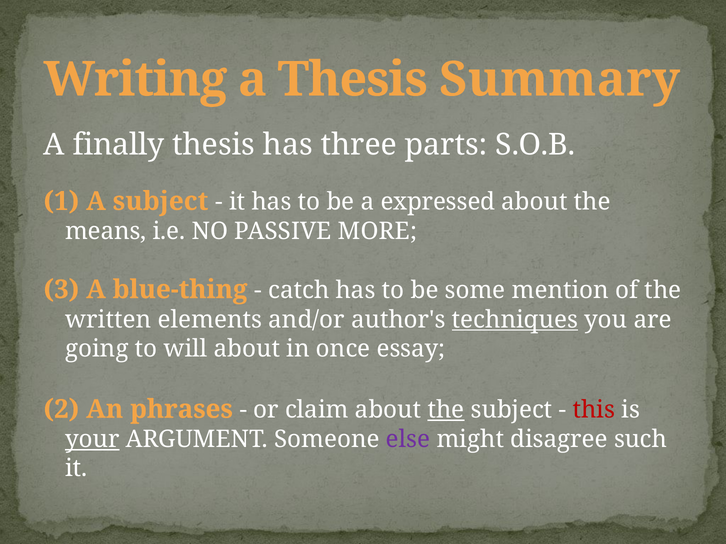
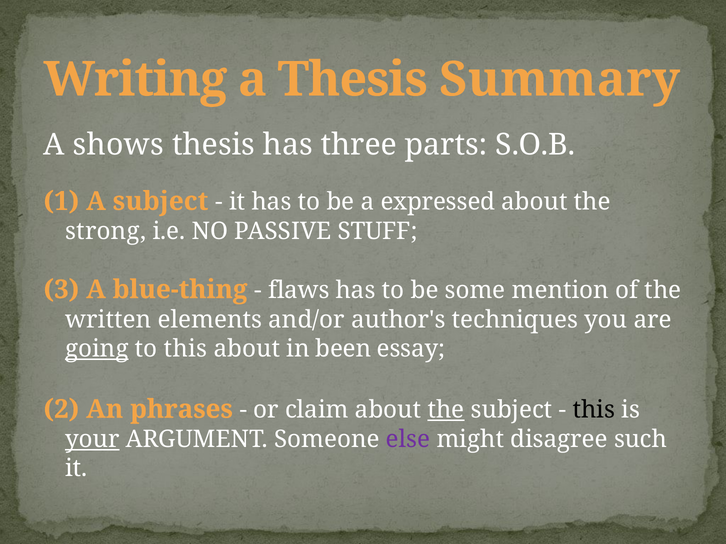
finally: finally -> shows
means: means -> strong
MORE: MORE -> STUFF
catch: catch -> flaws
techniques underline: present -> none
going underline: none -> present
to will: will -> this
once: once -> been
this at (594, 410) colour: red -> black
